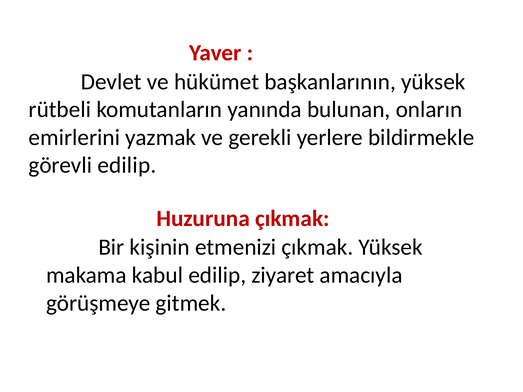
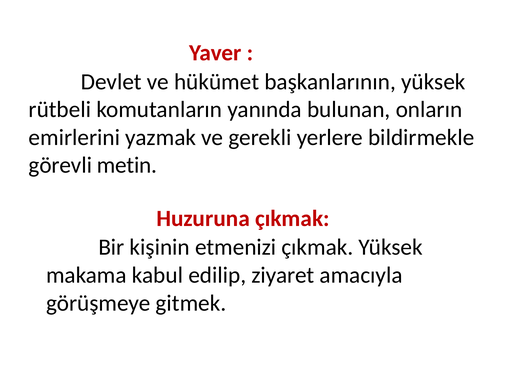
görevli edilip: edilip -> metin
